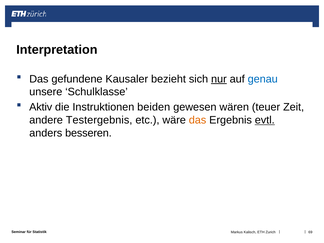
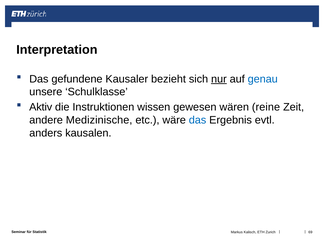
beiden: beiden -> wissen
teuer: teuer -> reine
Testergebnis: Testergebnis -> Medizinische
das at (198, 120) colour: orange -> blue
evtl underline: present -> none
besseren: besseren -> kausalen
